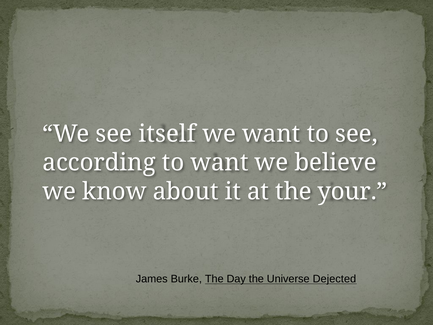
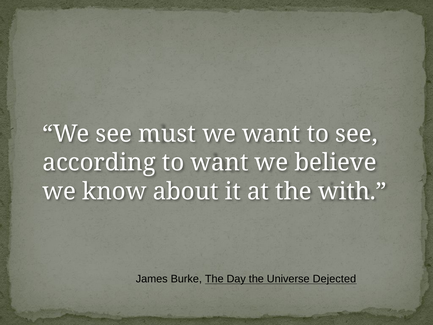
itself: itself -> must
your: your -> with
